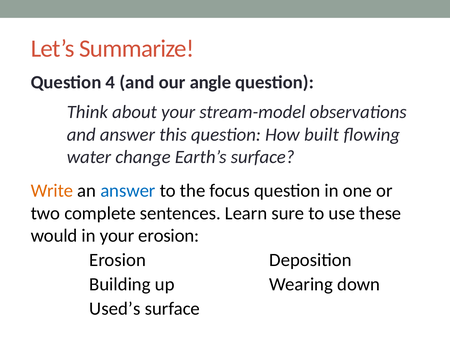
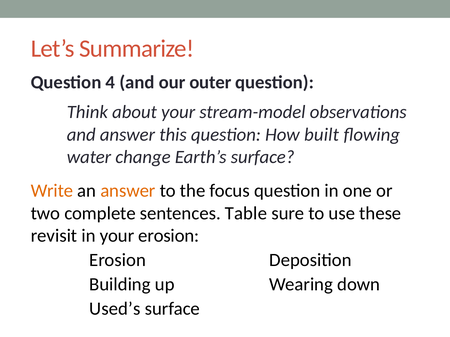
angle: angle -> outer
answer at (128, 191) colour: blue -> orange
Learn: Learn -> Table
would: would -> revisit
